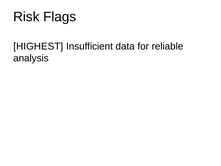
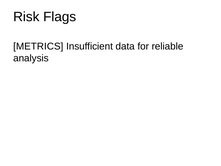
HIGHEST: HIGHEST -> METRICS
